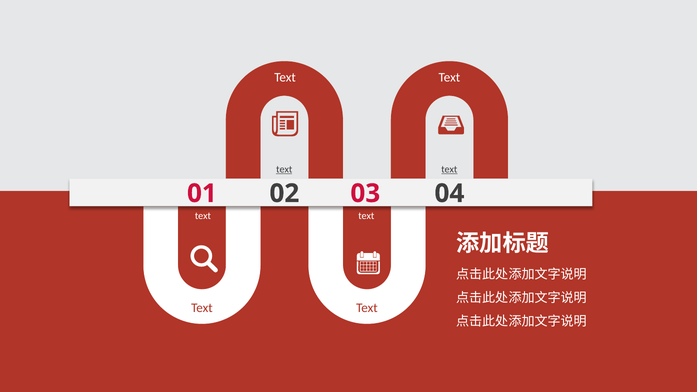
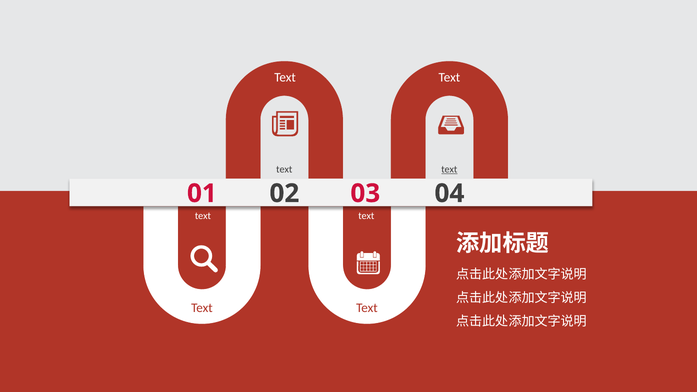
text at (284, 169) underline: present -> none
